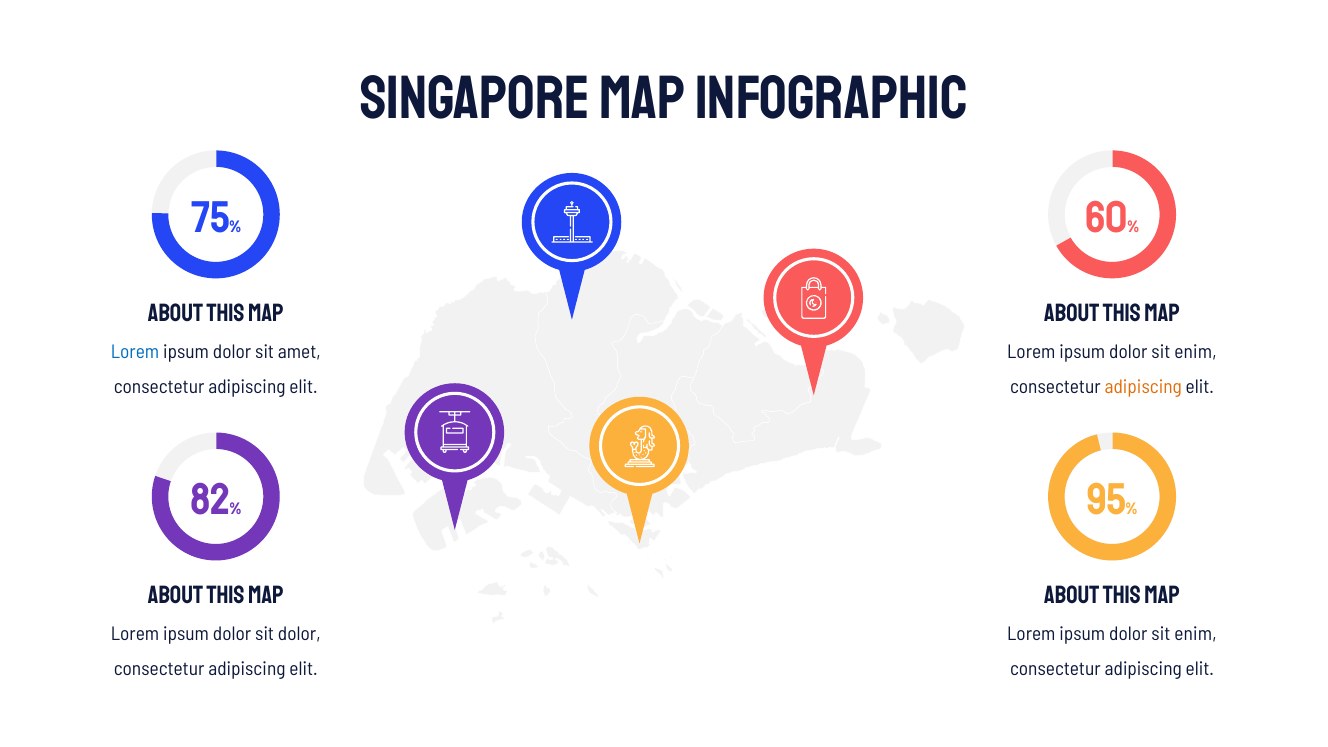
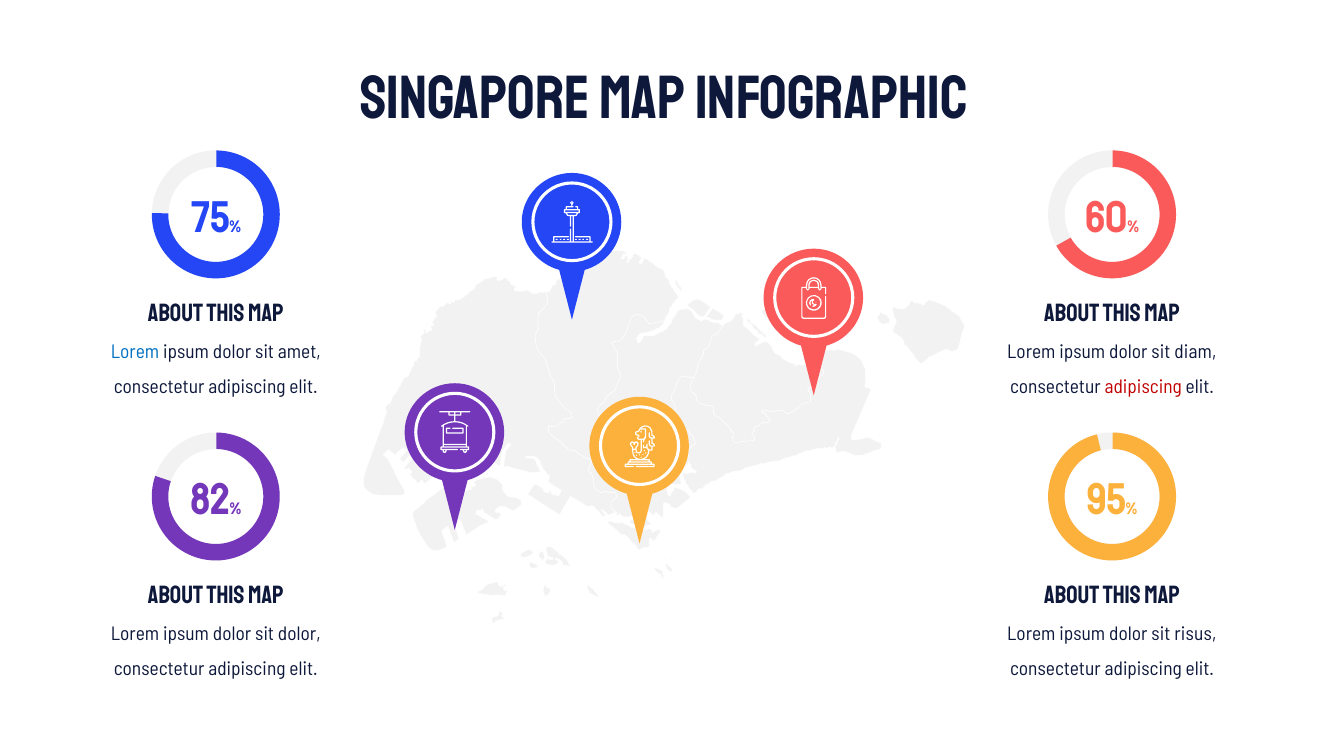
enim at (1195, 352): enim -> diam
adipiscing at (1143, 387) colour: orange -> red
enim at (1195, 634): enim -> risus
